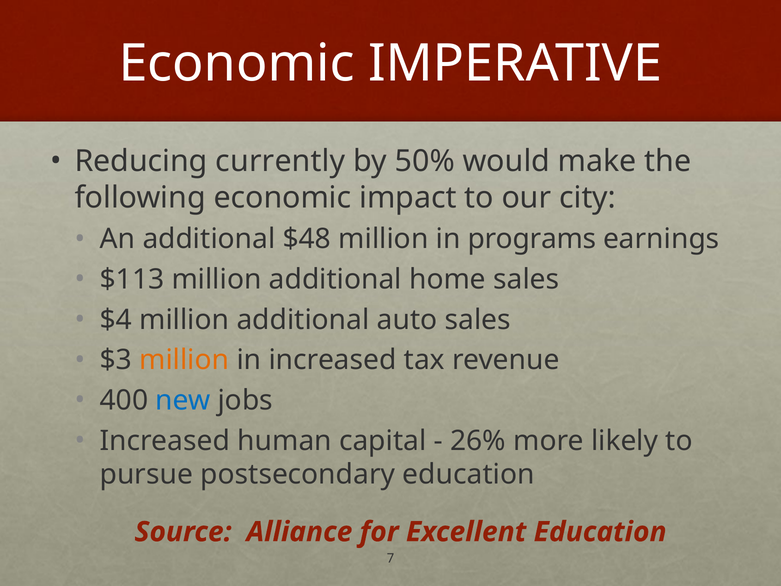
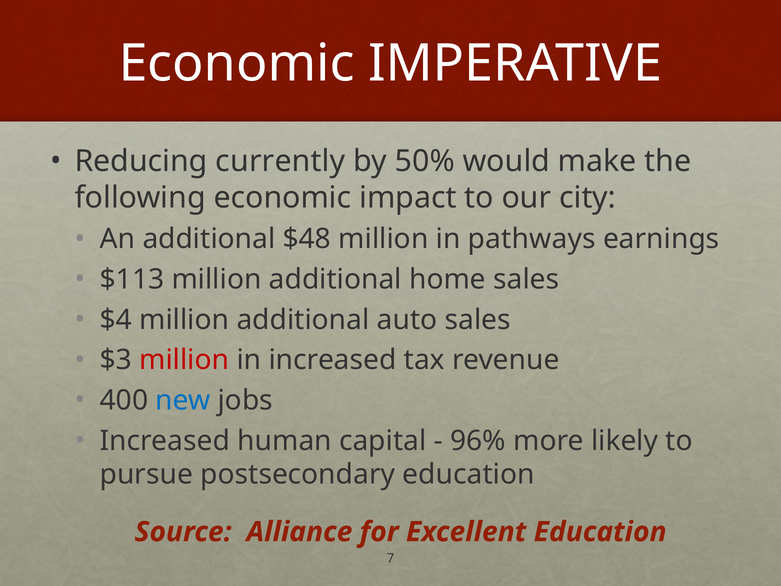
programs: programs -> pathways
million at (184, 360) colour: orange -> red
26%: 26% -> 96%
